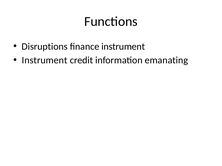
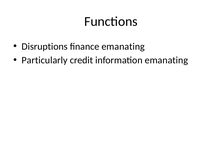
finance instrument: instrument -> emanating
Instrument at (45, 60): Instrument -> Particularly
